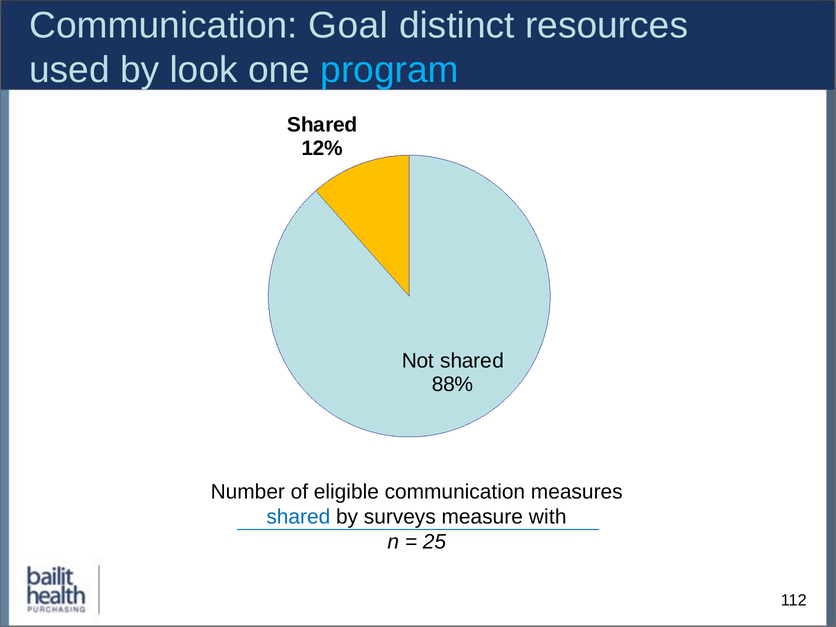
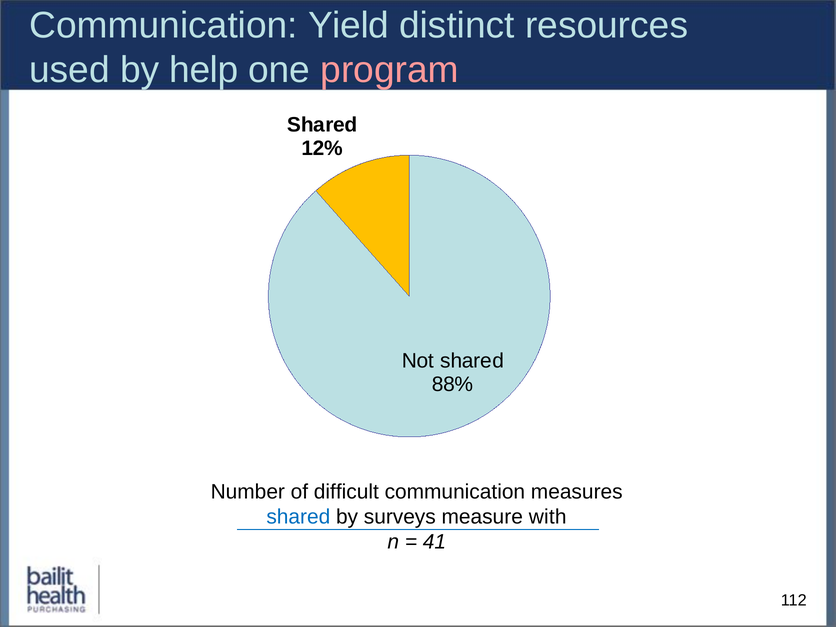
Goal: Goal -> Yield
look: look -> help
program colour: light blue -> pink
eligible: eligible -> difficult
25: 25 -> 41
